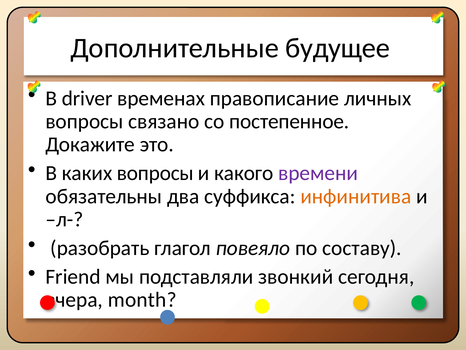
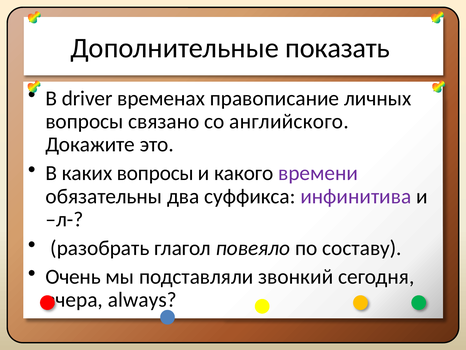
будущее: будущее -> показать
постепенное: постепенное -> английского
инфинитива colour: orange -> purple
Friend: Friend -> Очень
month: month -> always
